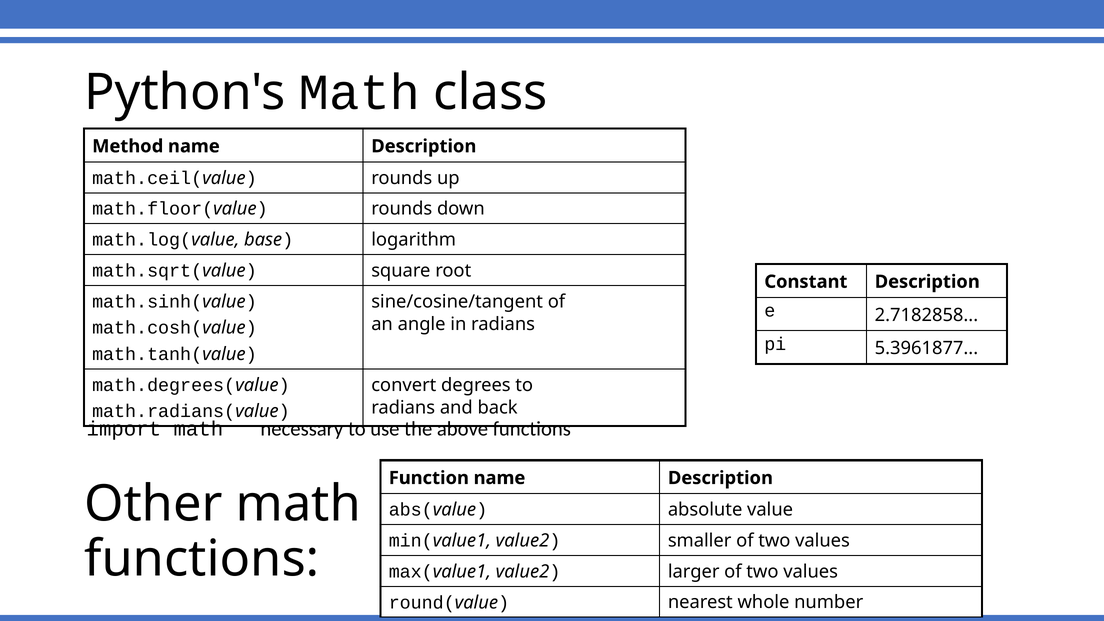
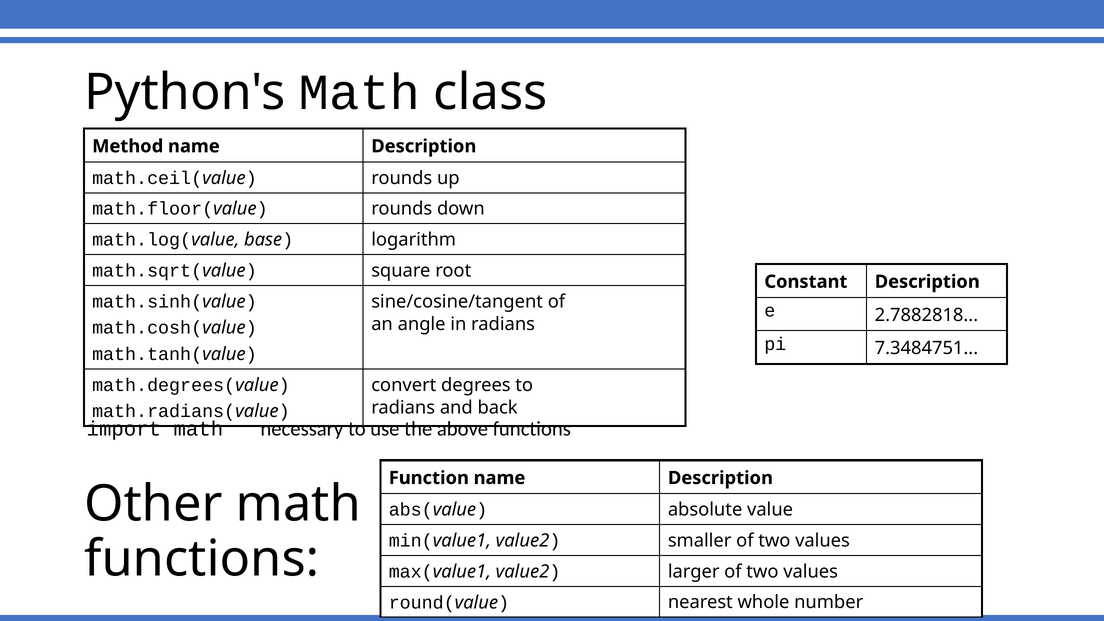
2.7182858: 2.7182858 -> 2.7882818
5.3961877: 5.3961877 -> 7.3484751
